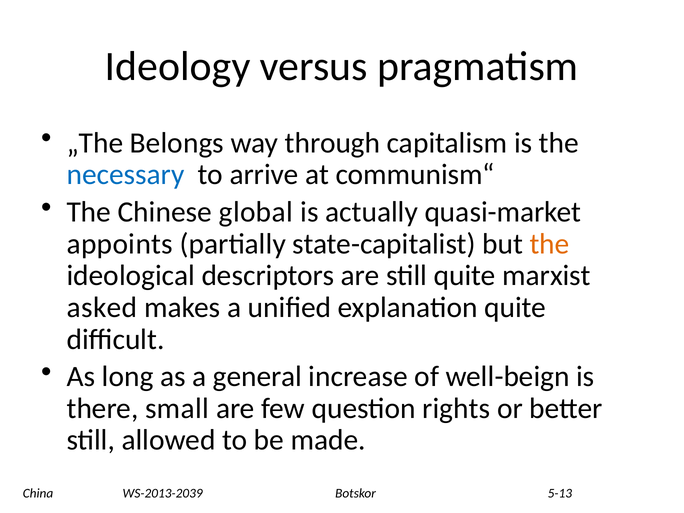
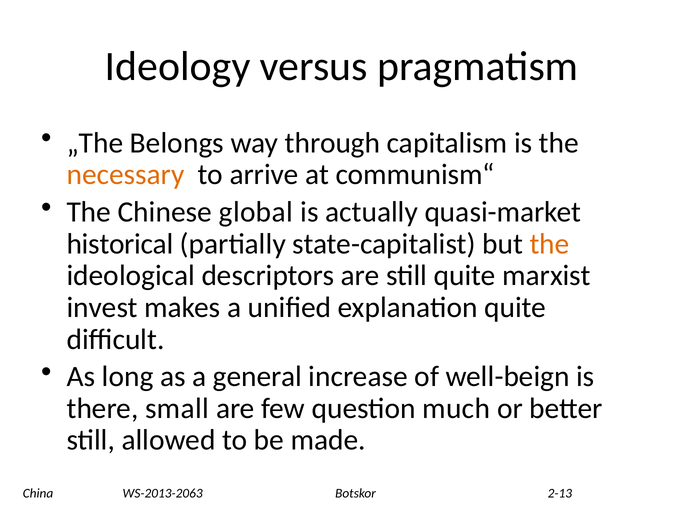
necessary colour: blue -> orange
appoints: appoints -> historical
asked: asked -> invest
rights: rights -> much
WS-2013-2039: WS-2013-2039 -> WS-2013-2063
5-13: 5-13 -> 2-13
